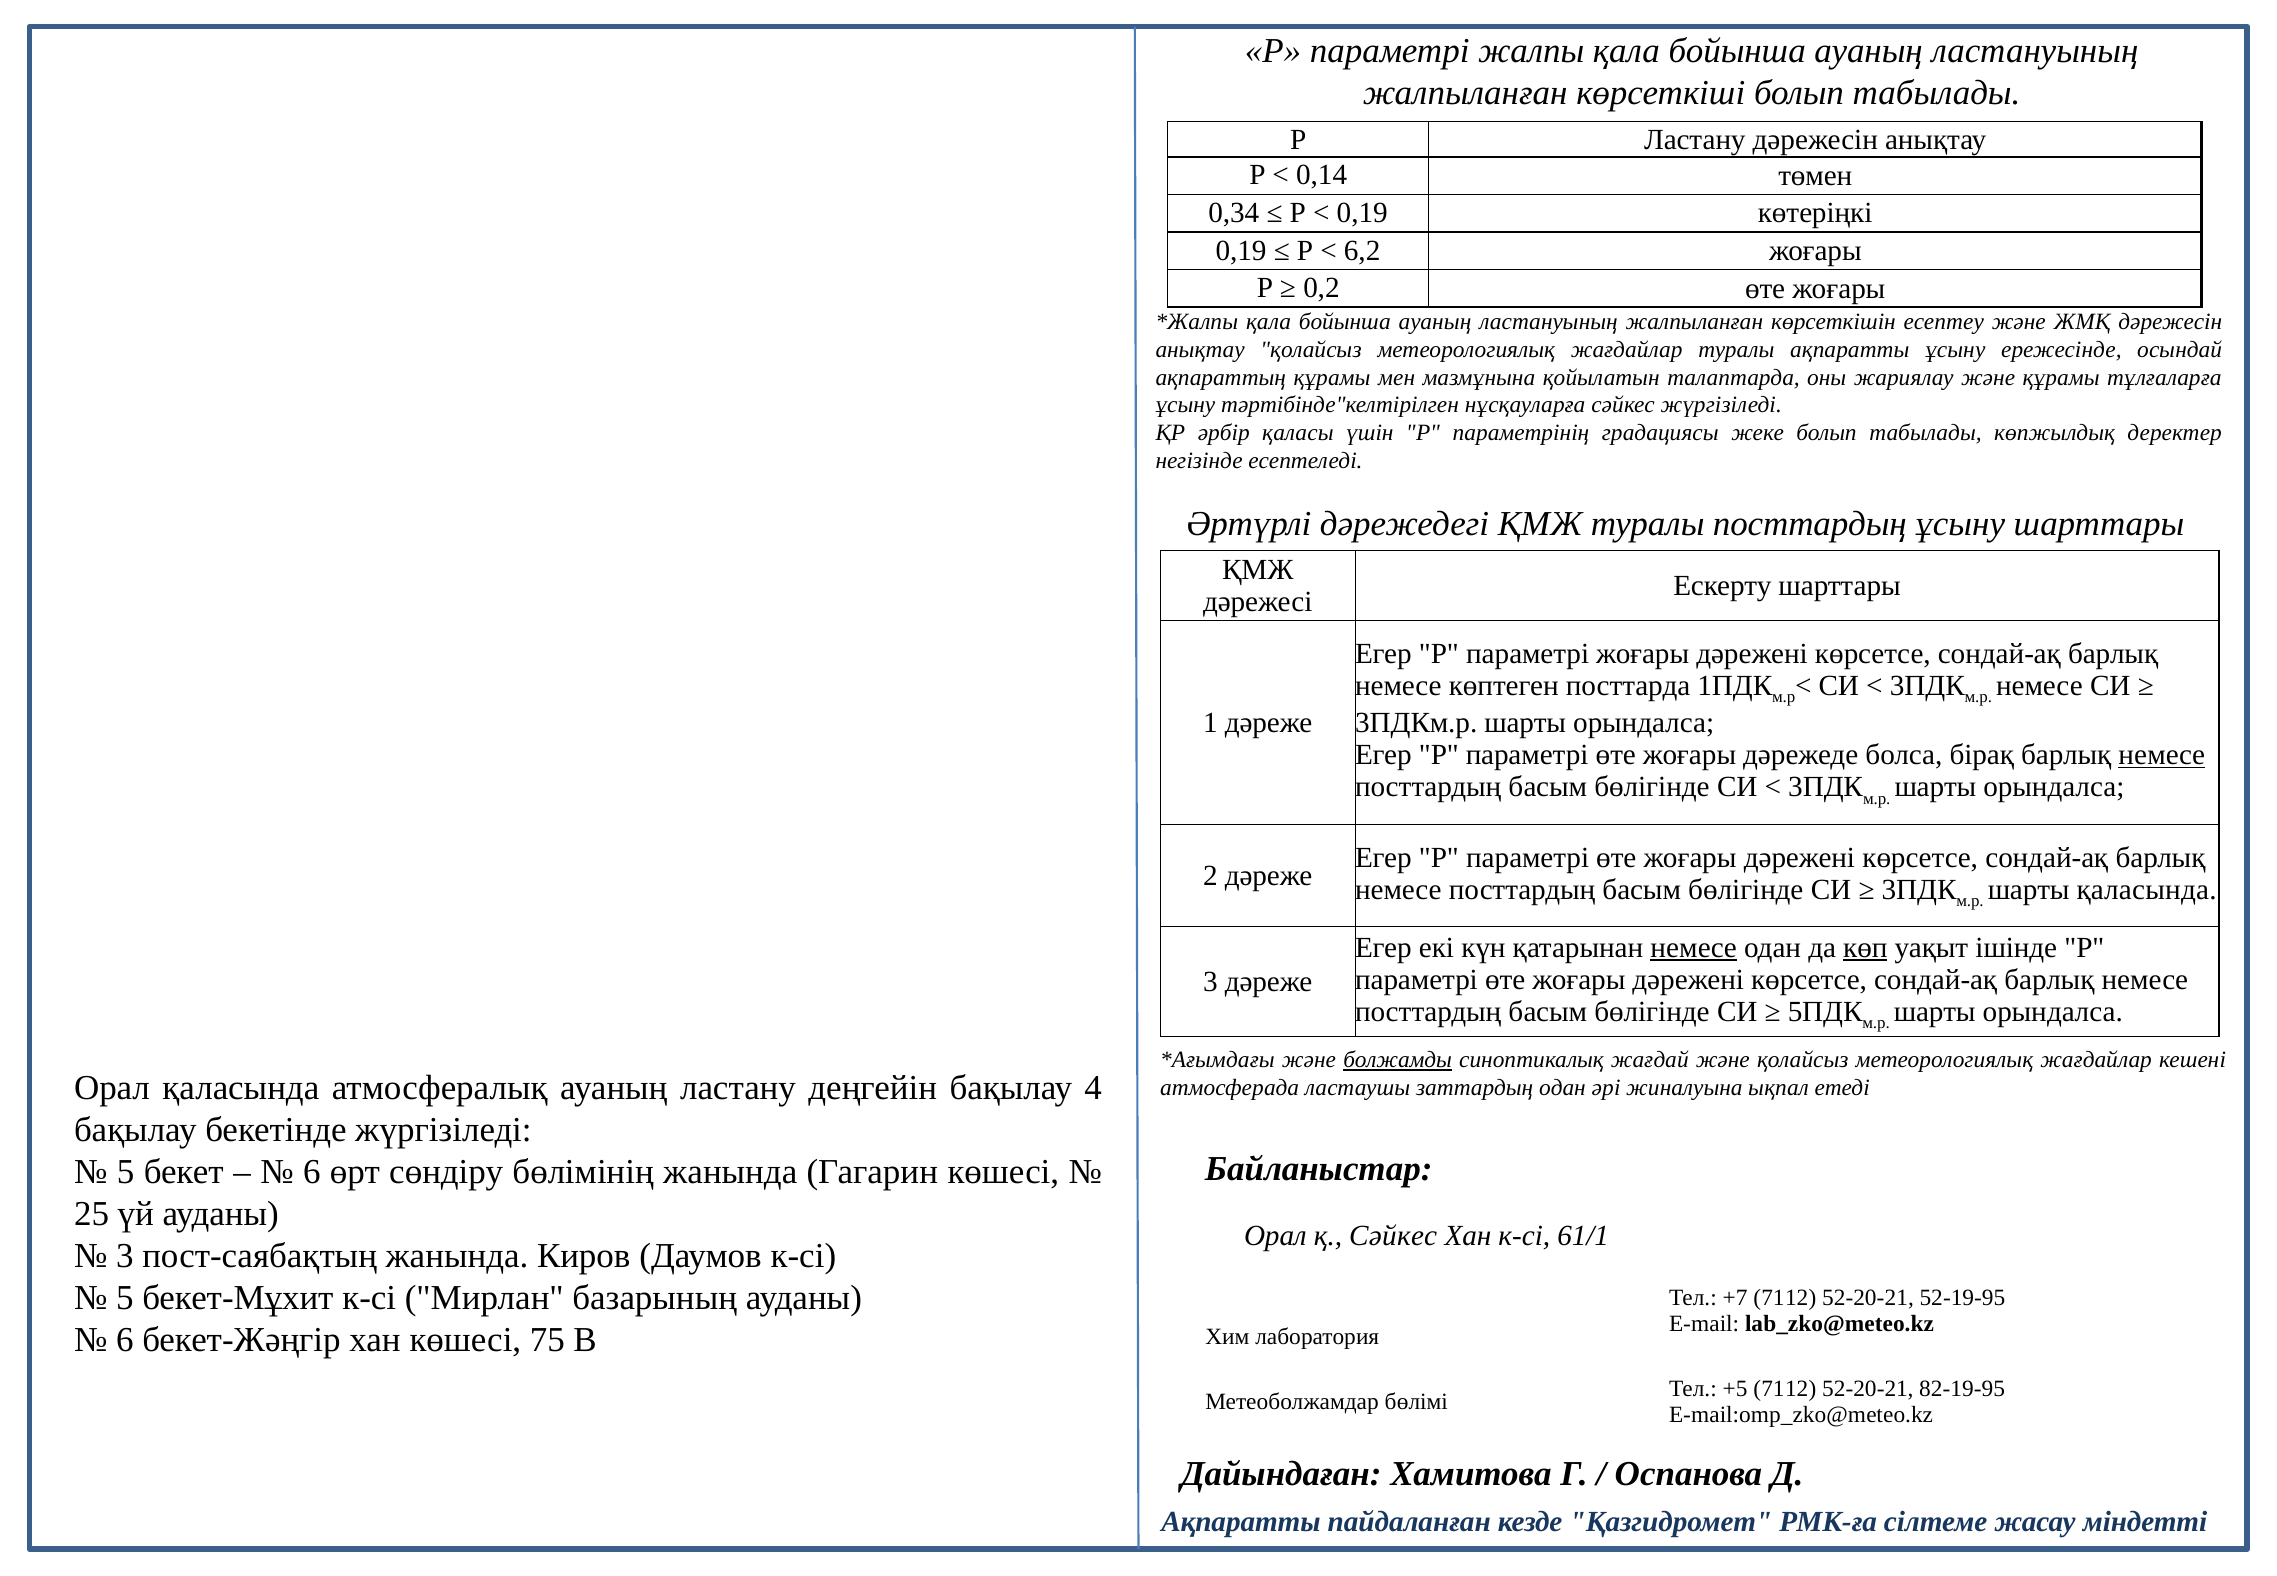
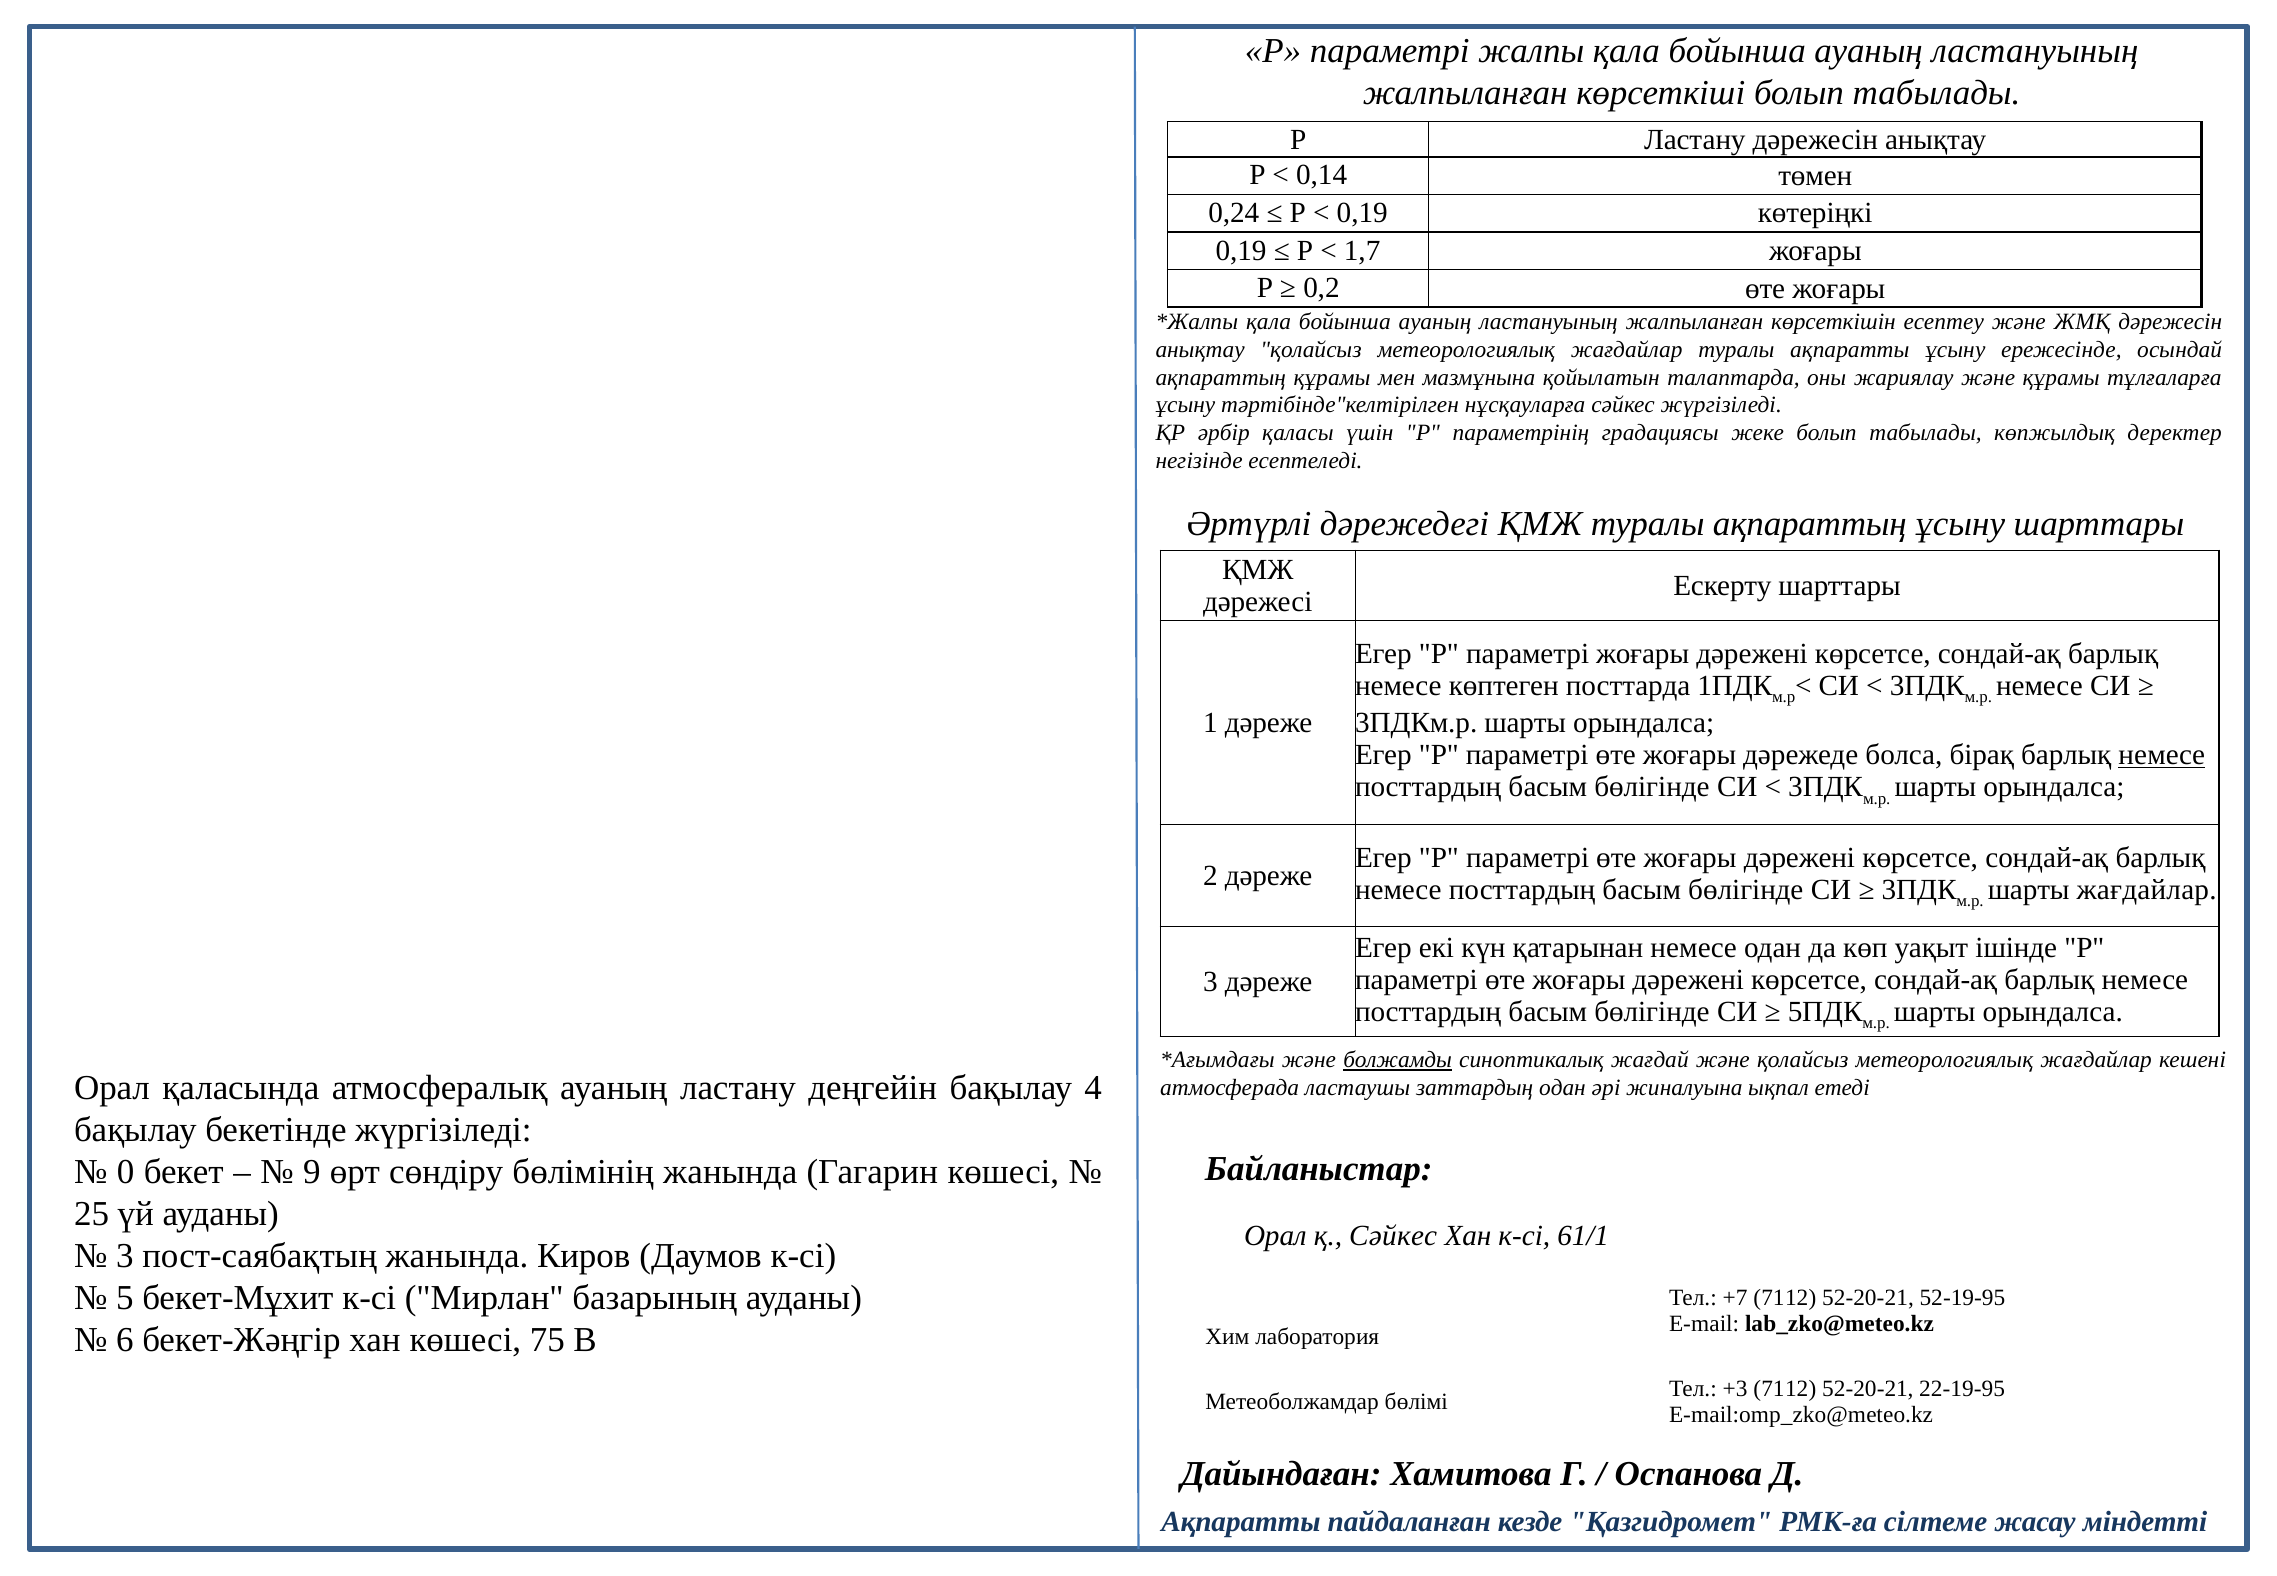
0,34: 0,34 -> 0,24
6,2: 6,2 -> 1,7
туралы посттардың: посттардың -> ақпараттың
шарты қаласында: қаласында -> жағдайлар
немесе at (1694, 948) underline: present -> none
көп underline: present -> none
5 at (126, 1172): 5 -> 0
6 at (312, 1172): 6 -> 9
+5: +5 -> +3
82-19-95: 82-19-95 -> 22-19-95
